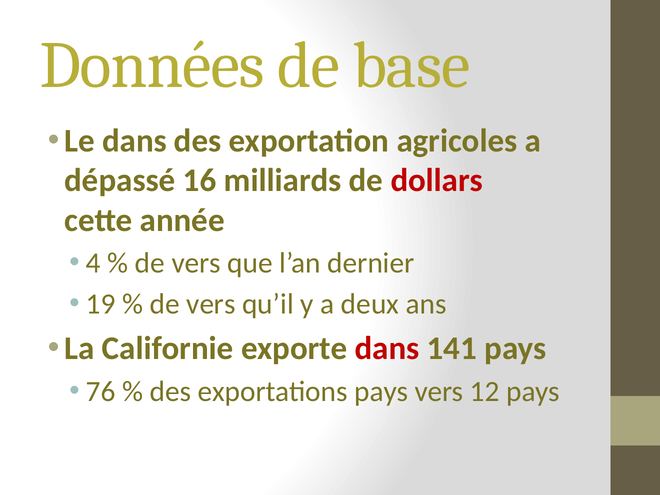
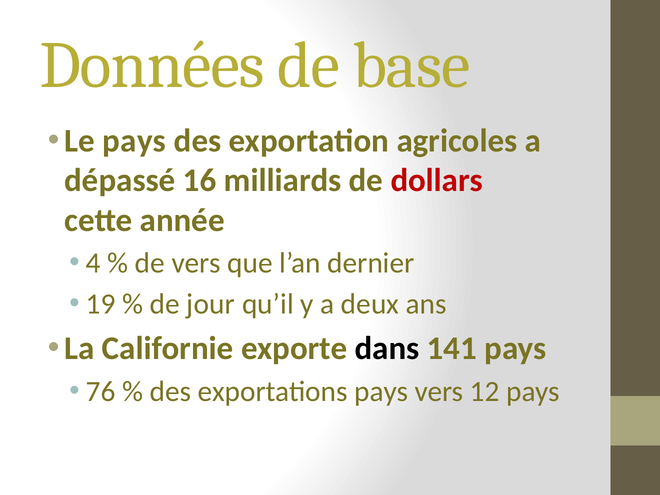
Le dans: dans -> pays
vers at (211, 304): vers -> jour
dans at (387, 349) colour: red -> black
